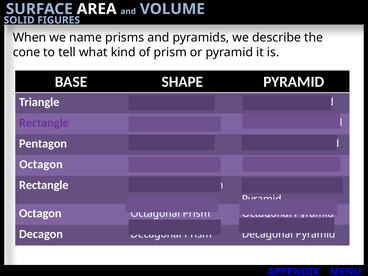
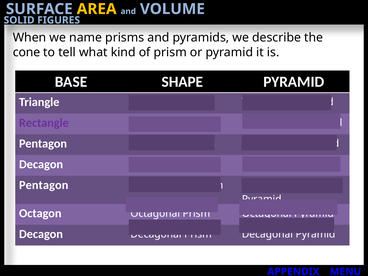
AREA colour: white -> yellow
Octagon at (41, 164): Octagon -> Decagon
Rectangle at (44, 185): Rectangle -> Pentagon
